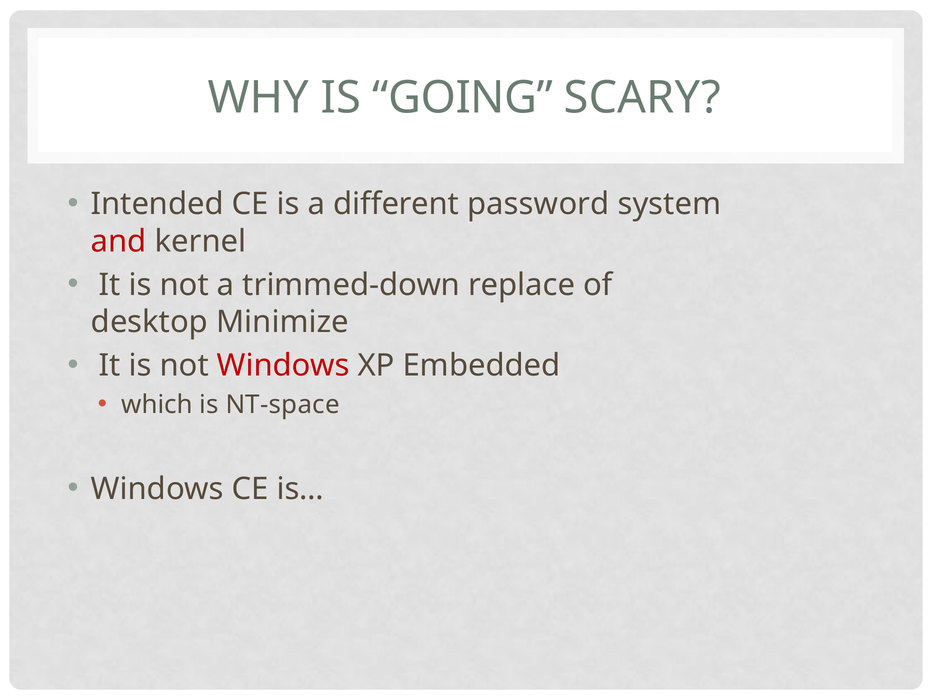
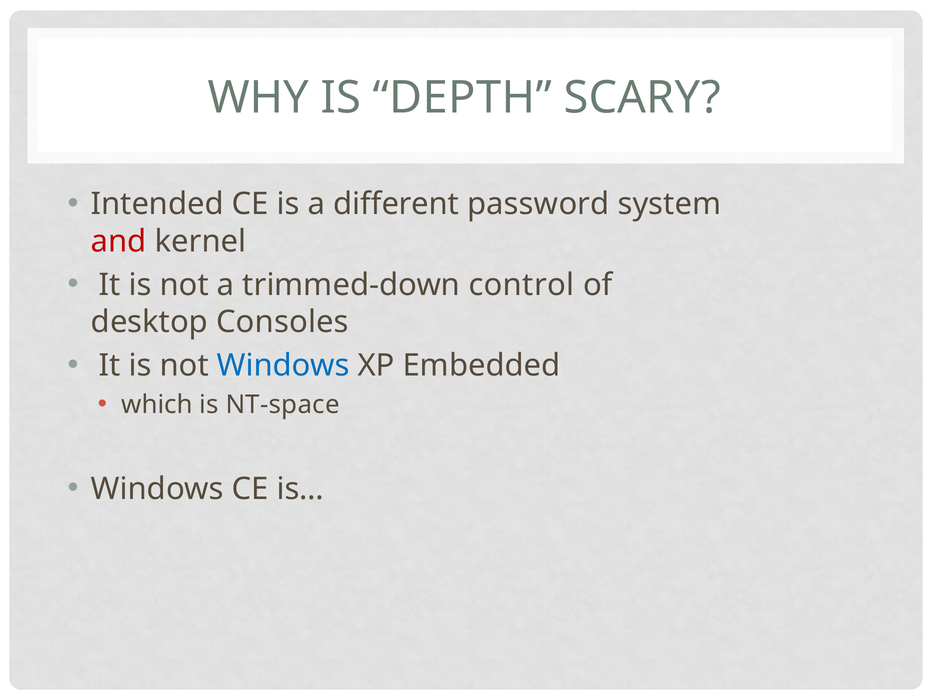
GOING: GOING -> DEPTH
replace: replace -> control
Minimize: Minimize -> Consoles
Windows at (283, 366) colour: red -> blue
